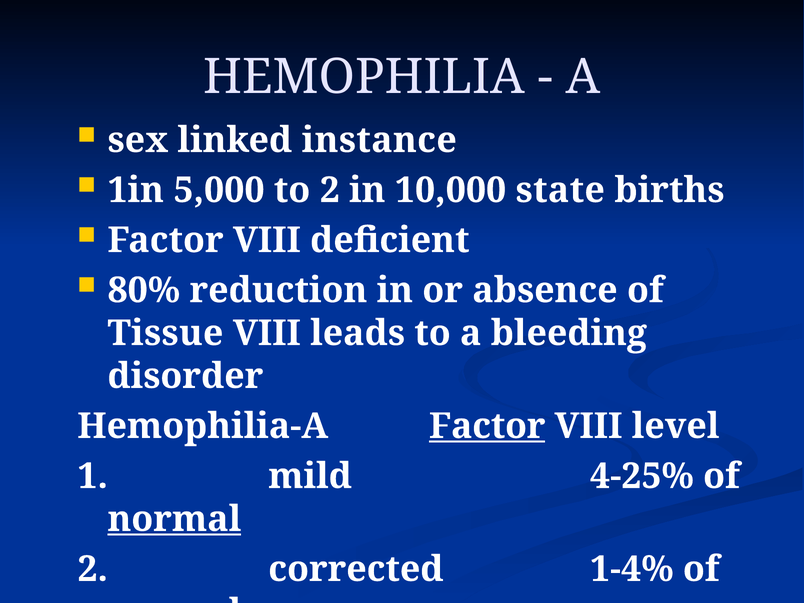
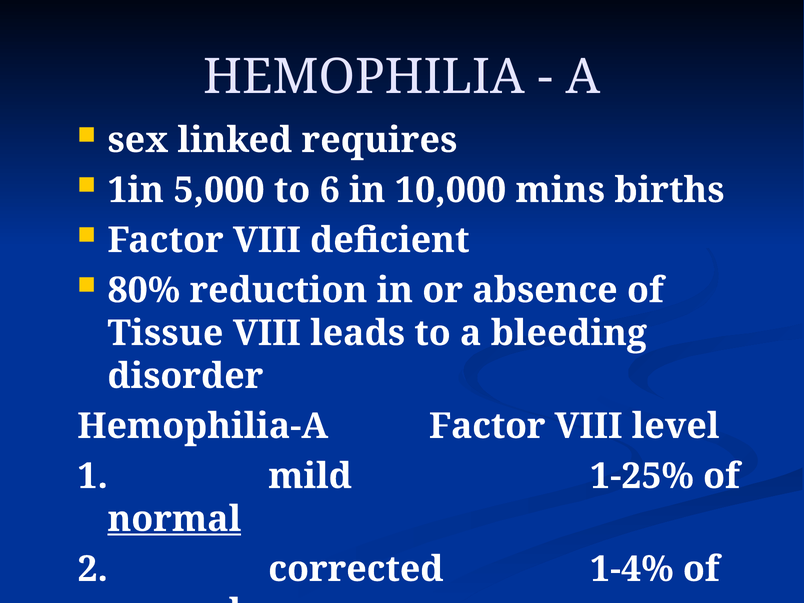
instance: instance -> requires
to 2: 2 -> 6
state: state -> mins
Factor at (487, 426) underline: present -> none
4-25%: 4-25% -> 1-25%
